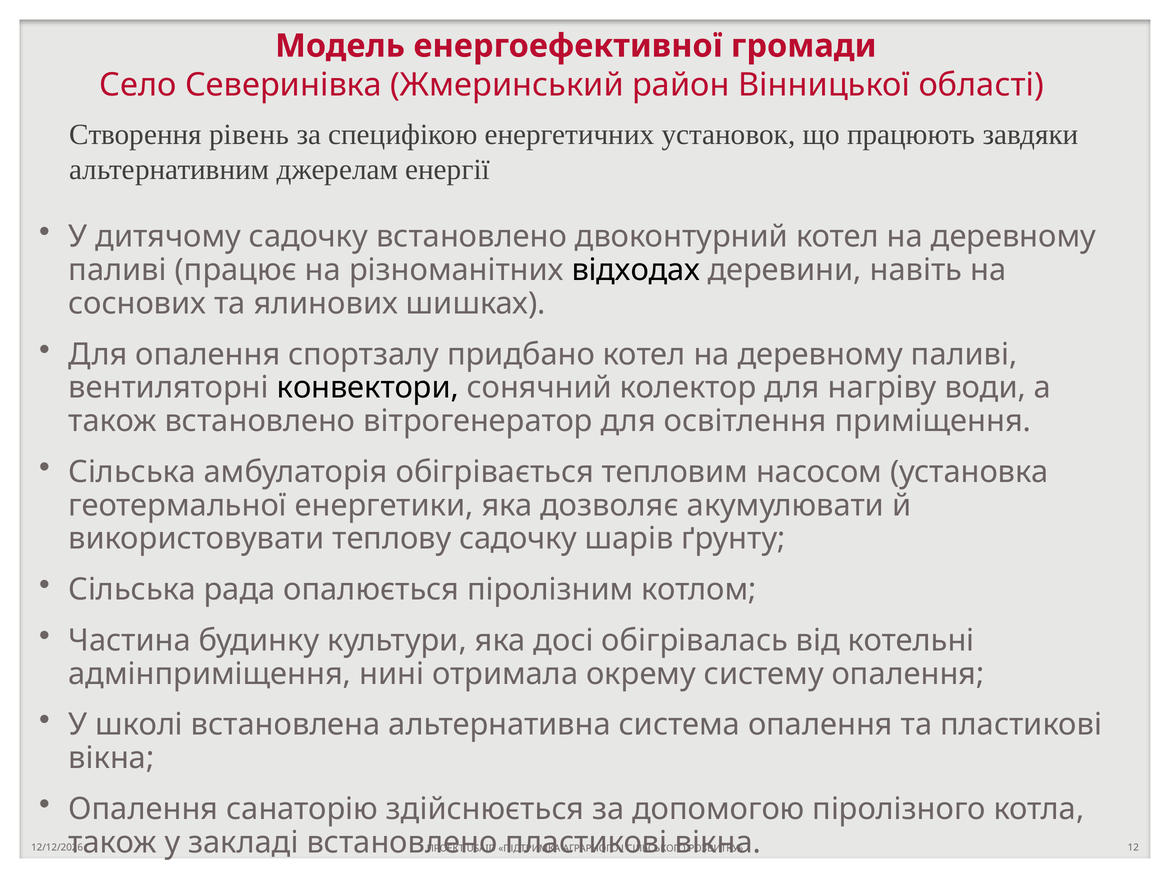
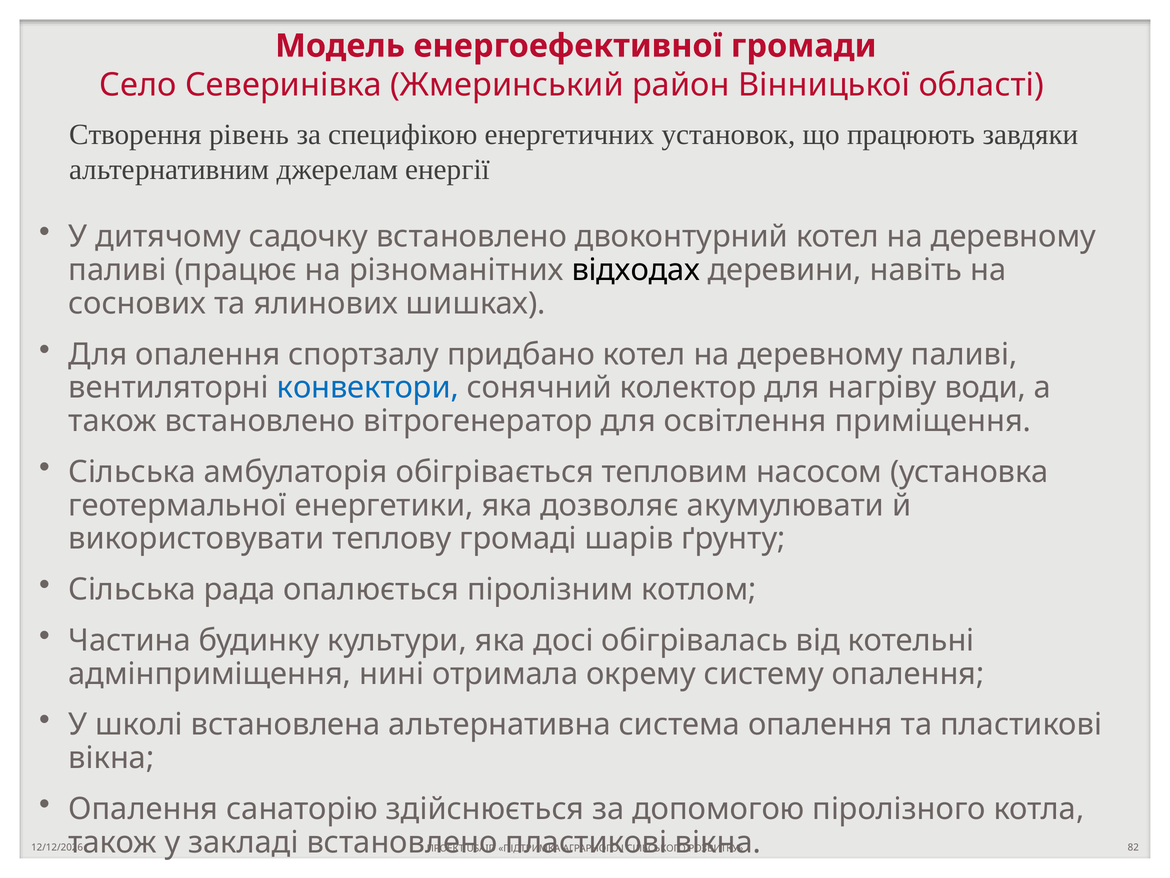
конвектори colour: black -> blue
теплову садочку: садочку -> громаді
12: 12 -> 82
